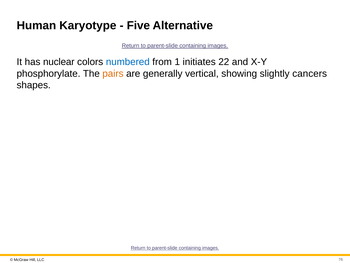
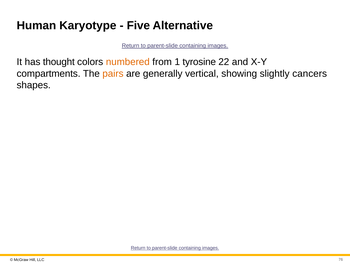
nuclear: nuclear -> thought
numbered colour: blue -> orange
initiates: initiates -> tyrosine
phosphorylate: phosphorylate -> compartments
